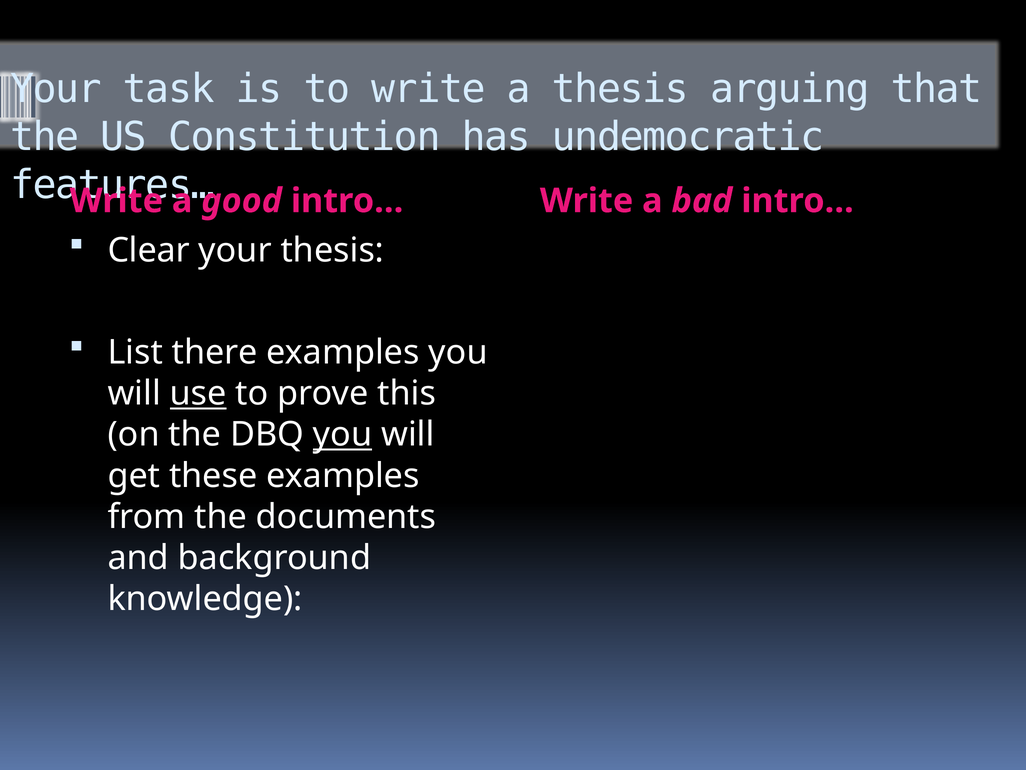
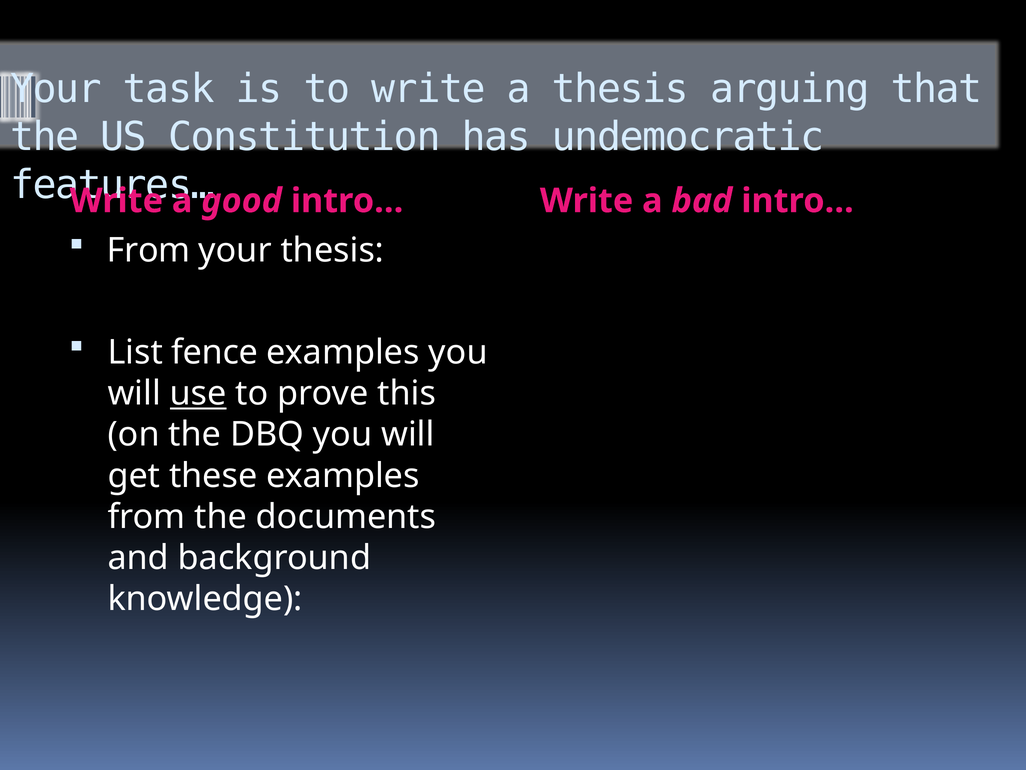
Clear at (149, 250): Clear -> From
there: there -> fence
you at (343, 434) underline: present -> none
